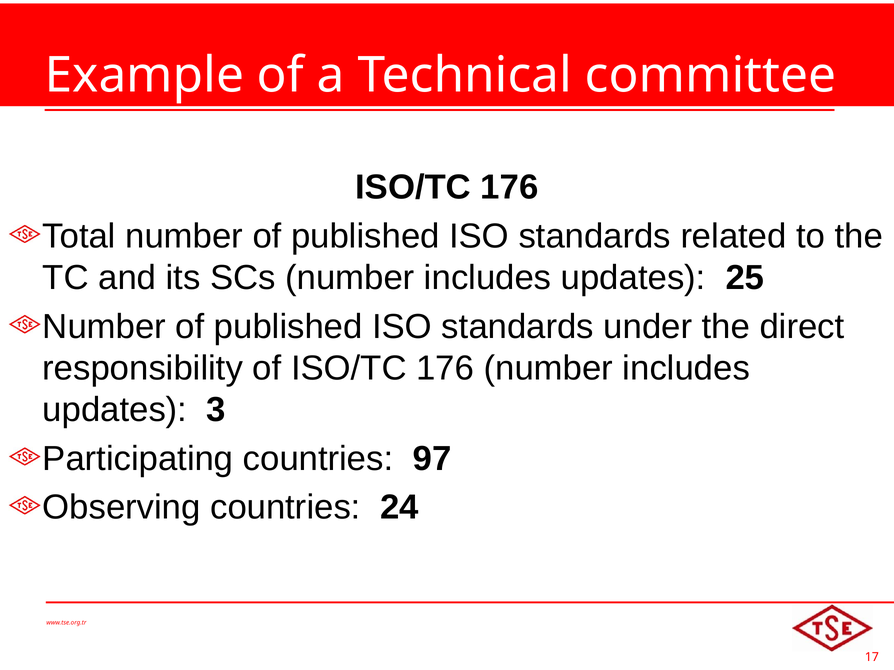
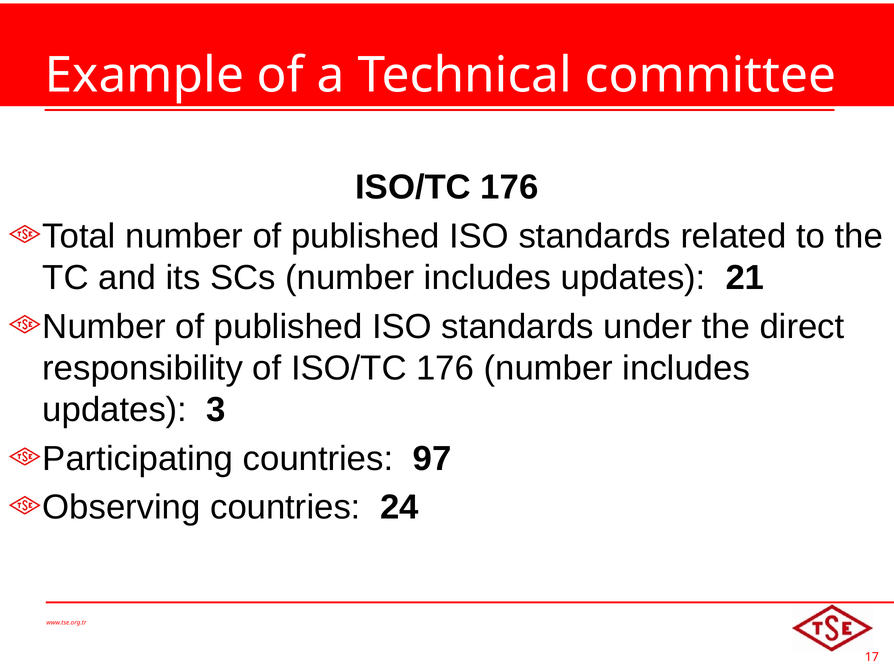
25: 25 -> 21
